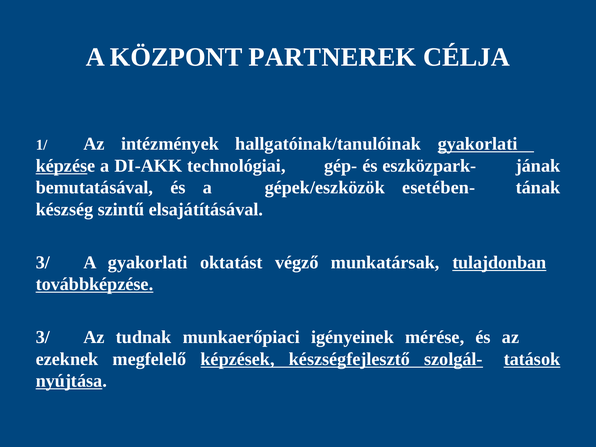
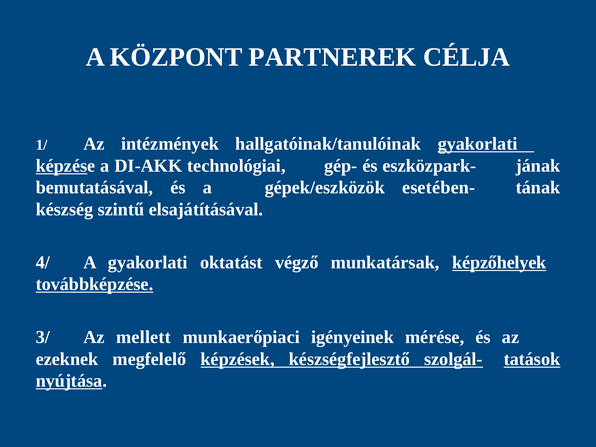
3/ at (43, 262): 3/ -> 4/
tulajdonban: tulajdonban -> képzőhelyek
tudnak: tudnak -> mellett
